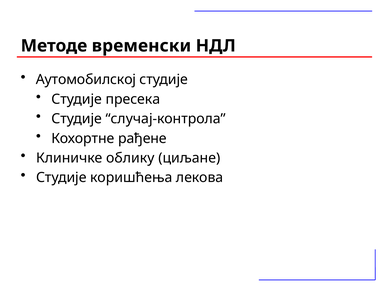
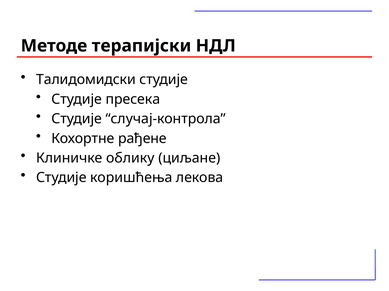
временски: временски -> терапијски
Аутомобилској: Аутомобилској -> Талидомидски
